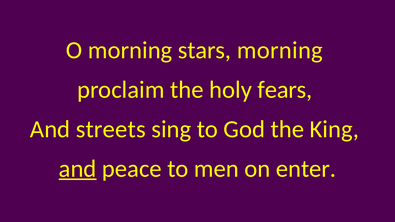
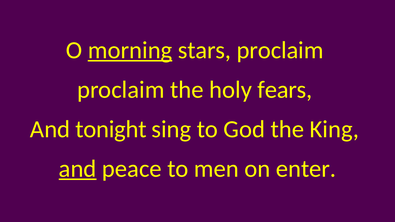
morning at (130, 50) underline: none -> present
stars morning: morning -> proclaim
streets: streets -> tonight
